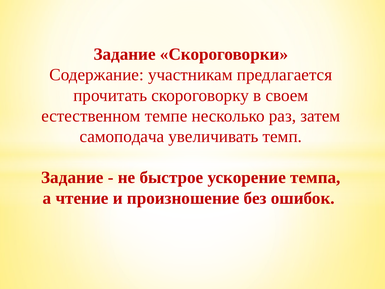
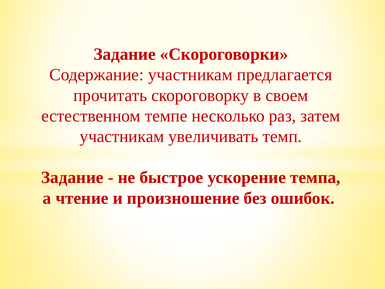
самоподача at (122, 136): самоподача -> участникам
